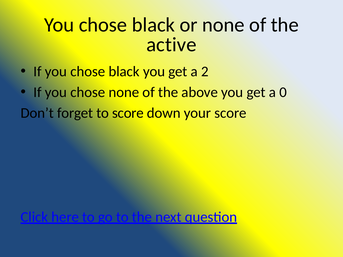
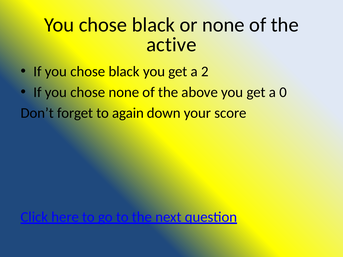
to score: score -> again
